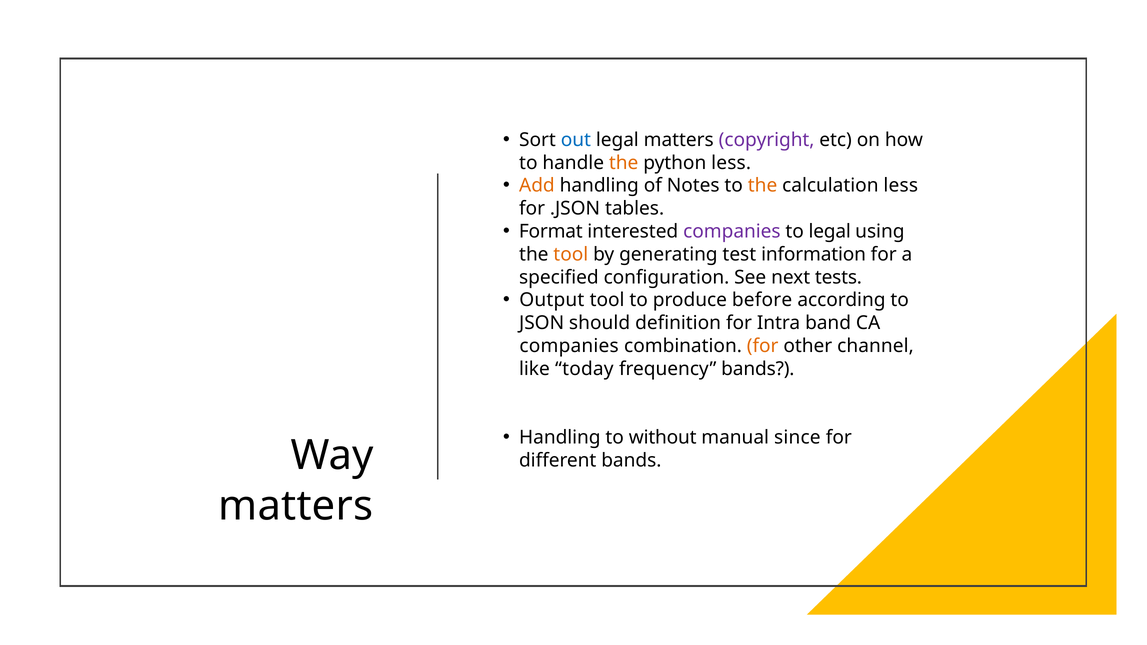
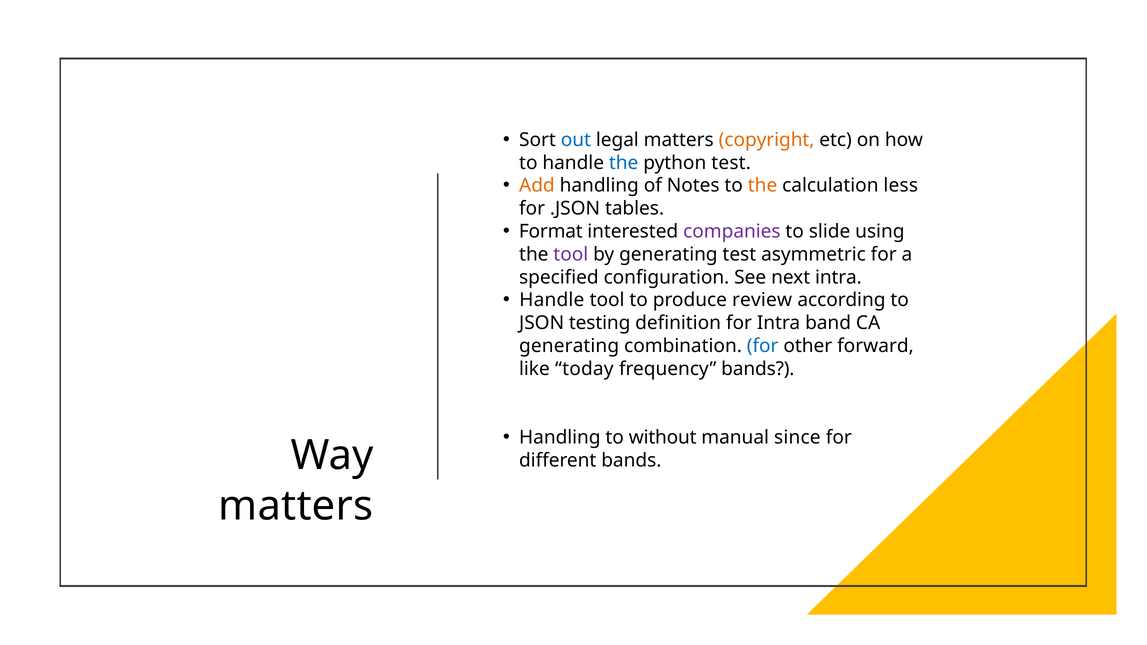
copyright colour: purple -> orange
the at (624, 163) colour: orange -> blue
python less: less -> test
to legal: legal -> slide
tool at (571, 254) colour: orange -> purple
information: information -> asymmetric
next tests: tests -> intra
Output at (552, 300): Output -> Handle
before: before -> review
should: should -> testing
companies at (569, 346): companies -> generating
for at (763, 346) colour: orange -> blue
channel: channel -> forward
